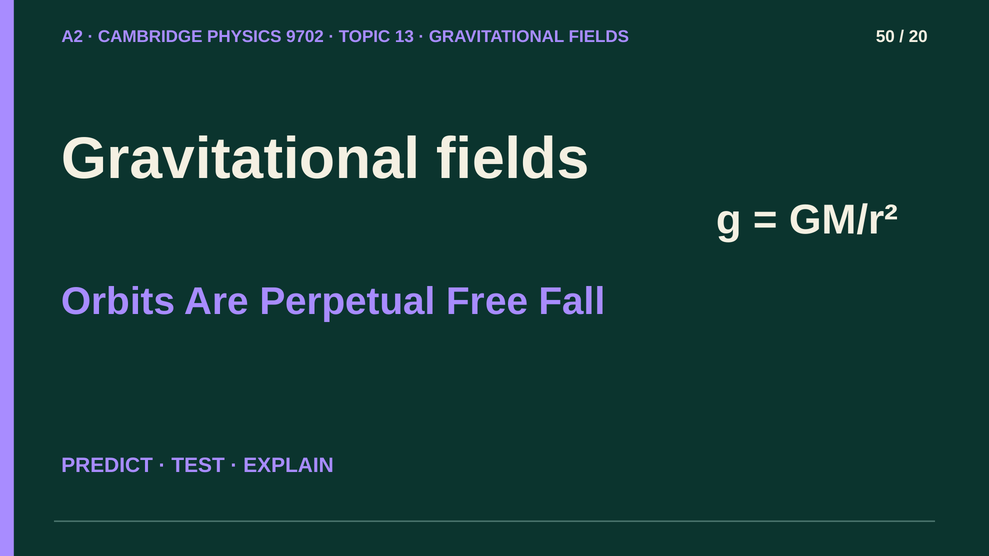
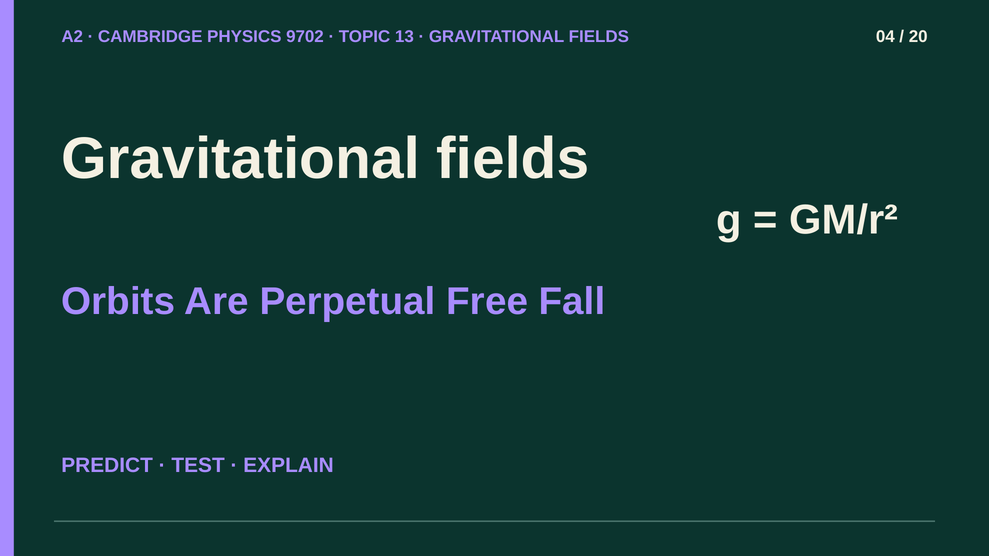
50: 50 -> 04
